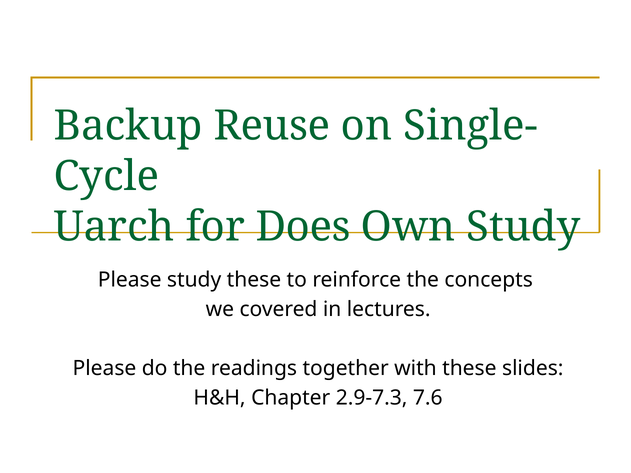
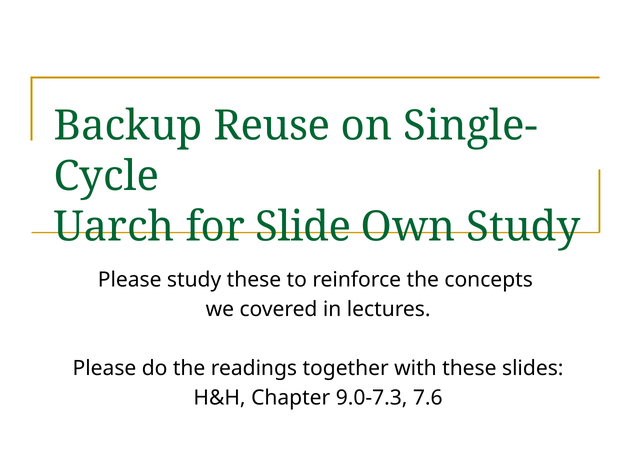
Does: Does -> Slide
2.9-7.3: 2.9-7.3 -> 9.0-7.3
